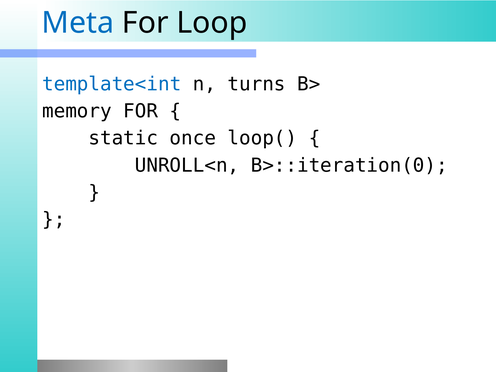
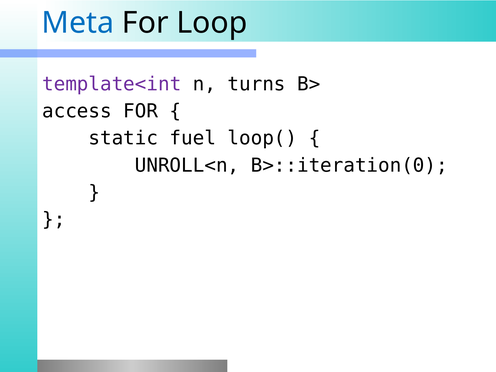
template<int colour: blue -> purple
memory: memory -> access
once: once -> fuel
